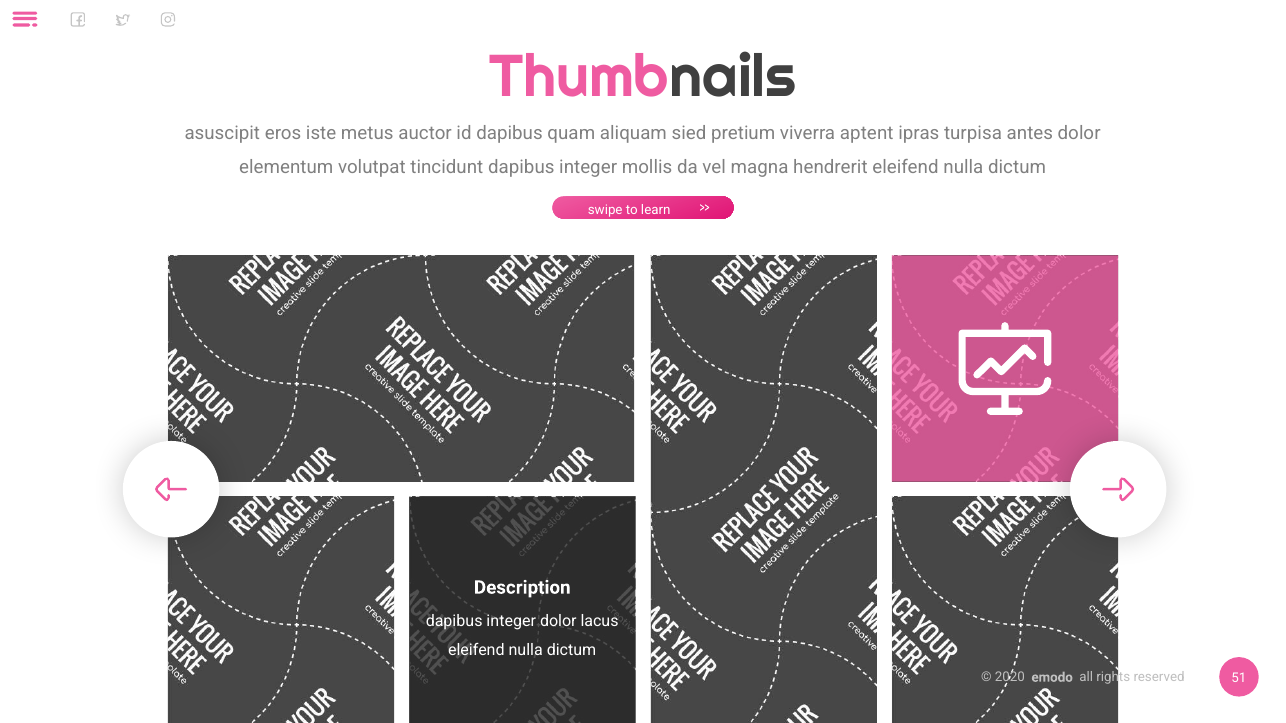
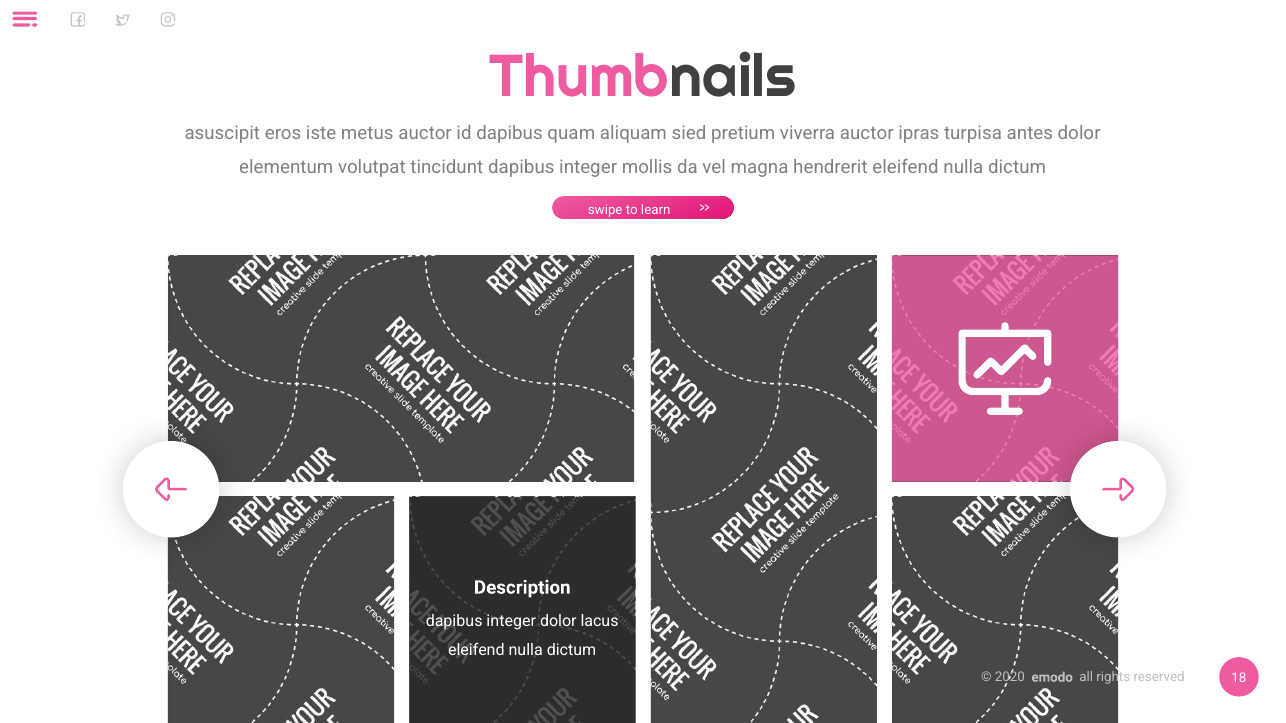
viverra aptent: aptent -> auctor
51: 51 -> 18
